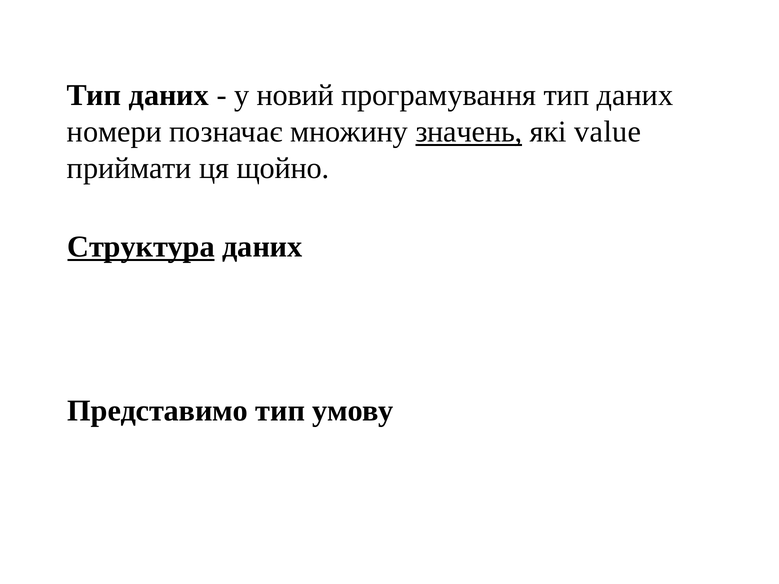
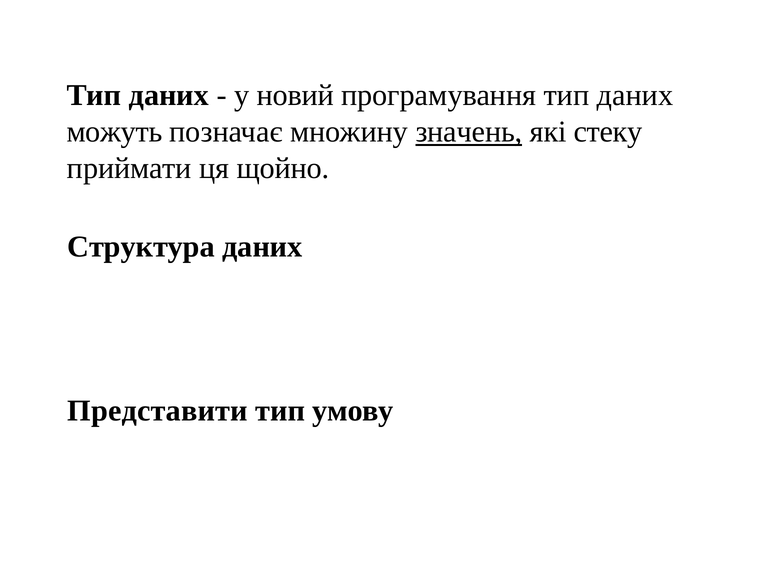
номери: номери -> можуть
value: value -> стеку
Структура underline: present -> none
Представимо: Представимо -> Представити
